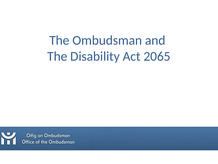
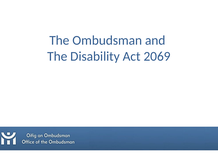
2065: 2065 -> 2069
